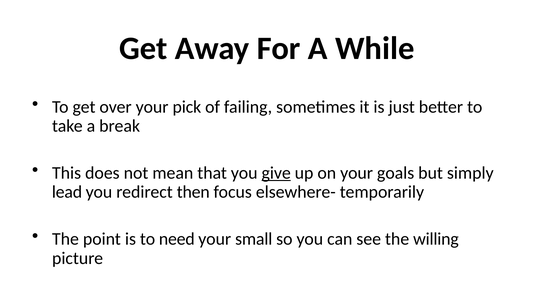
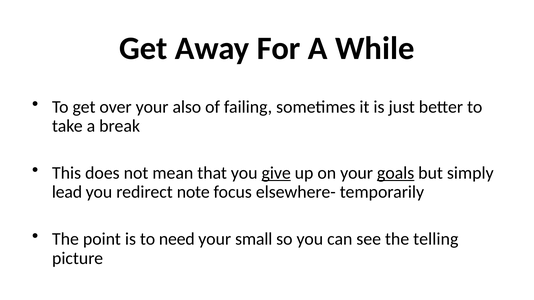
pick: pick -> also
goals underline: none -> present
then: then -> note
willing: willing -> telling
